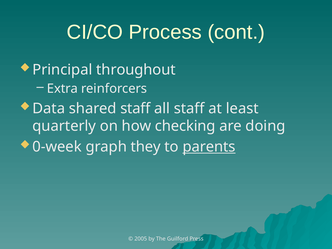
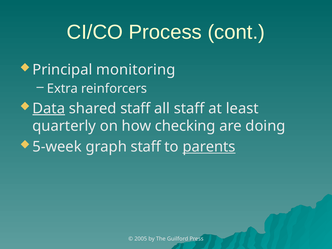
throughout: throughout -> monitoring
Data underline: none -> present
0-week: 0-week -> 5-week
graph they: they -> staff
